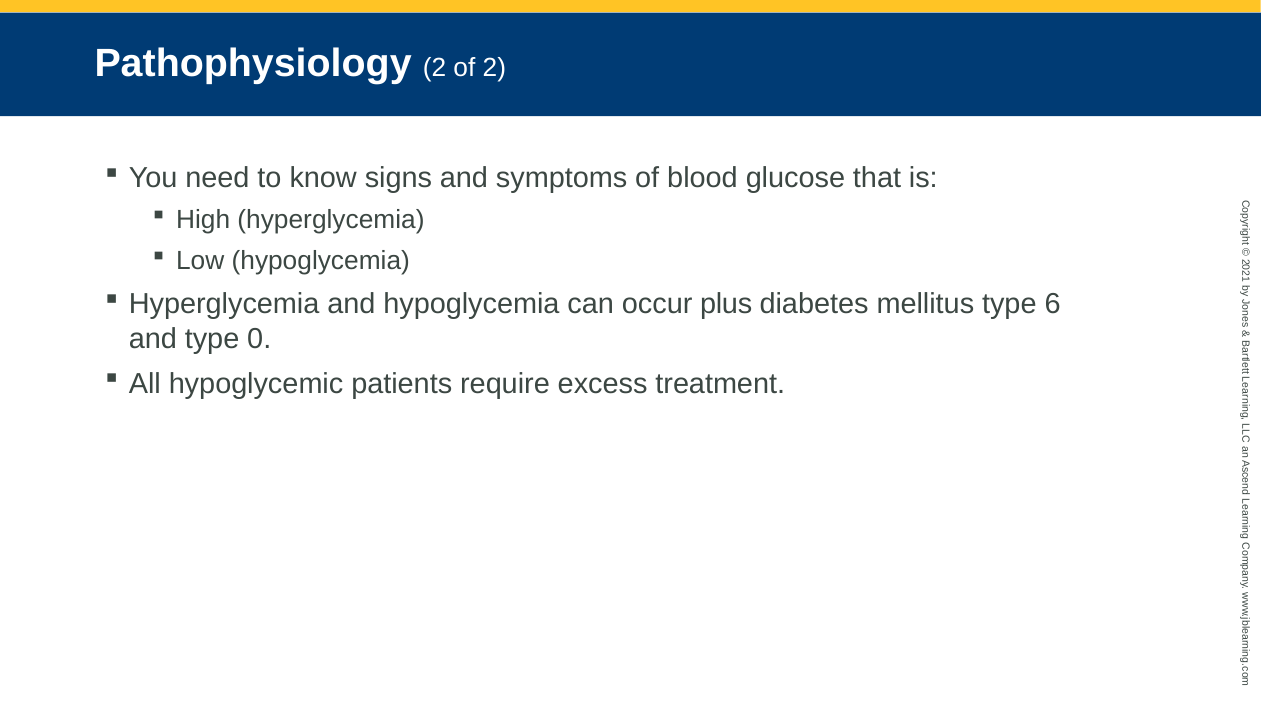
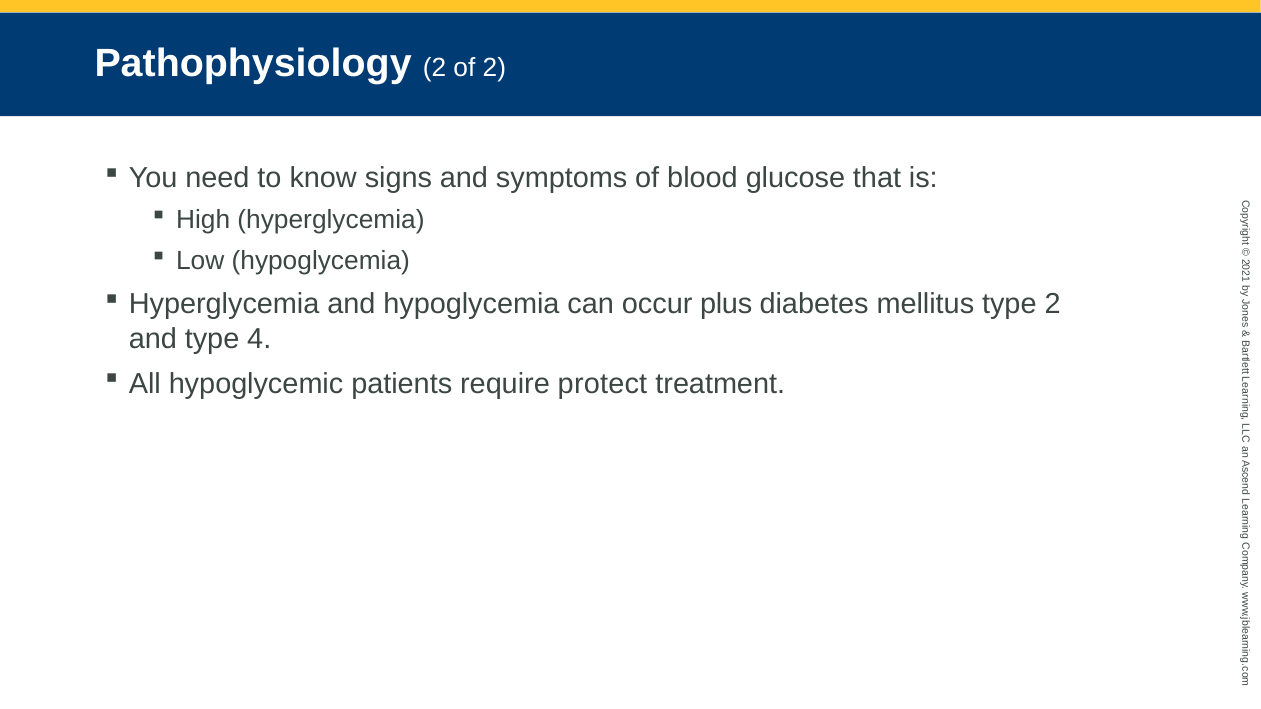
type 6: 6 -> 2
type 0: 0 -> 4
excess: excess -> protect
